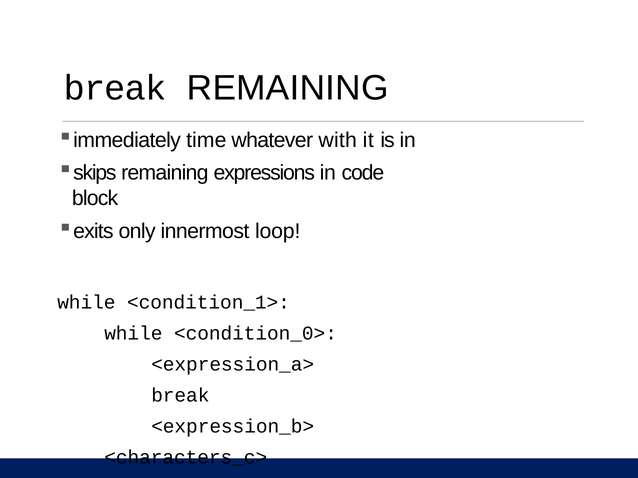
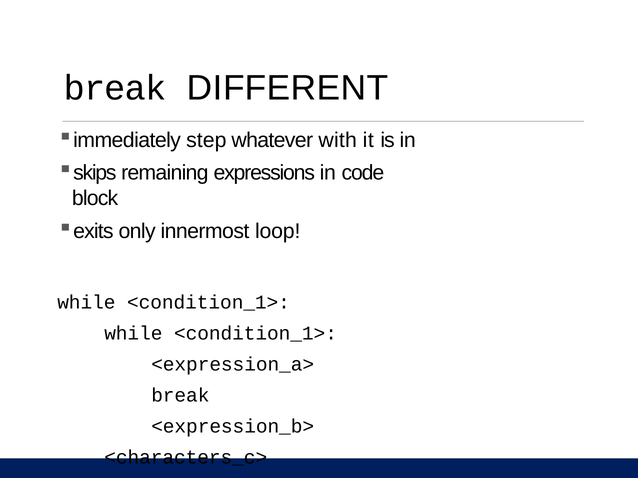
break REMAINING: REMAINING -> DIFFERENT
time: time -> step
<condition_0> at (256, 334): <condition_0> -> <condition_1>
